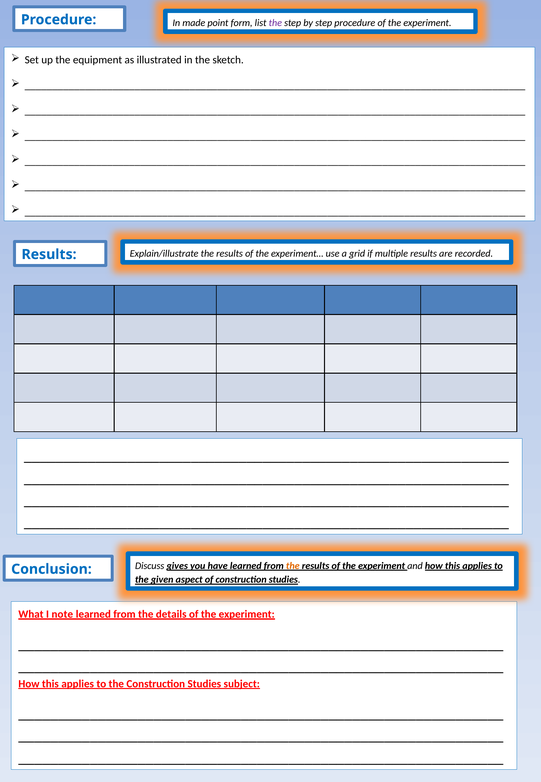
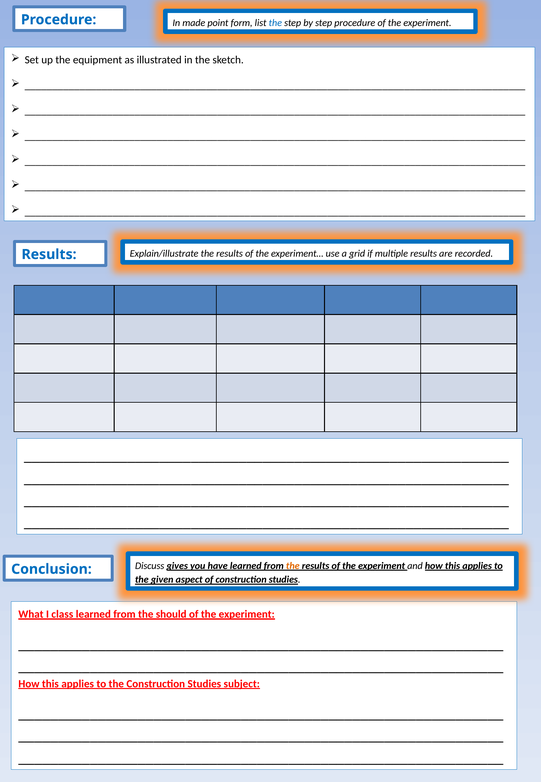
the at (275, 23) colour: purple -> blue
note: note -> class
details: details -> should
